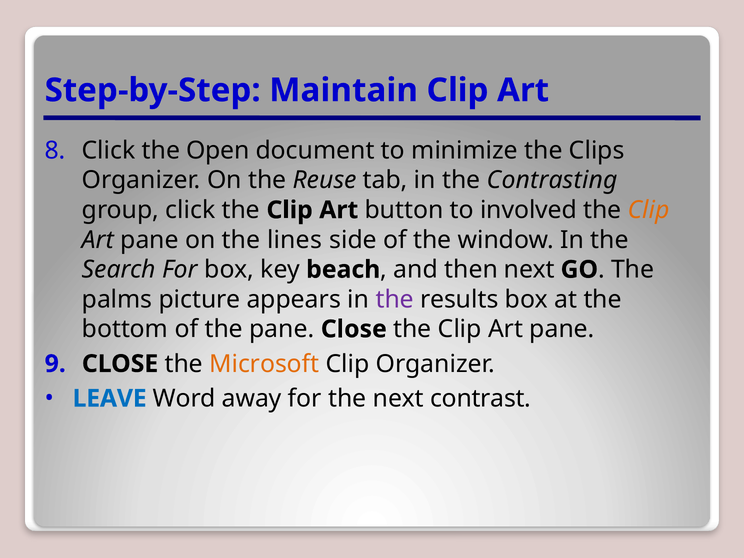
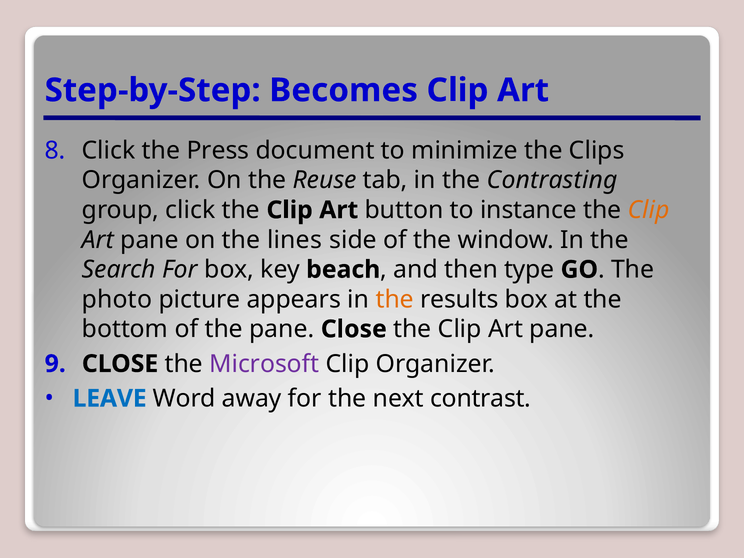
Maintain: Maintain -> Becomes
Open: Open -> Press
involved: involved -> instance
then next: next -> type
palms: palms -> photo
the at (395, 299) colour: purple -> orange
Microsoft colour: orange -> purple
